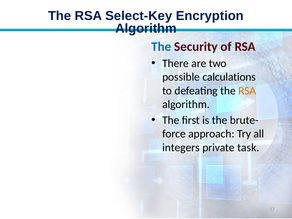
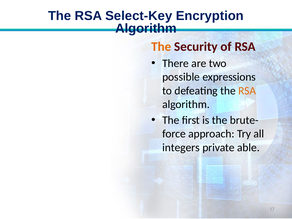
The at (161, 47) colour: blue -> orange
calculations: calculations -> expressions
task: task -> able
